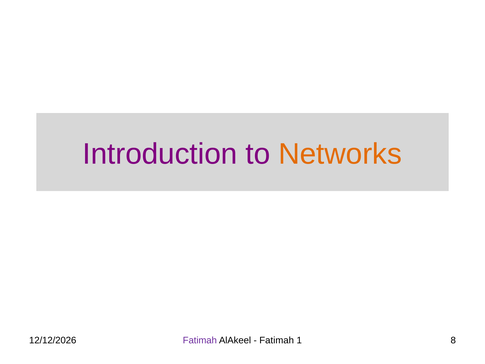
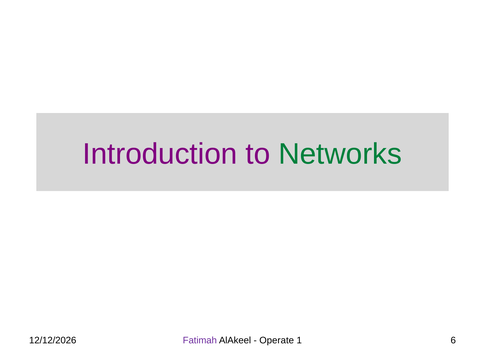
Networks colour: orange -> green
Fatimah at (277, 340): Fatimah -> Operate
8: 8 -> 6
